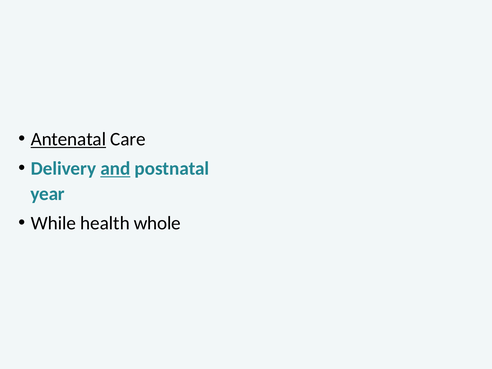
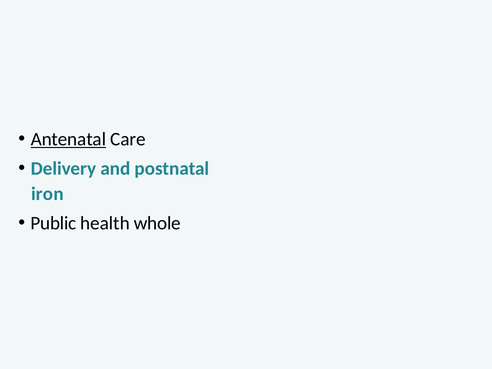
and underline: present -> none
year: year -> iron
While: While -> Public
